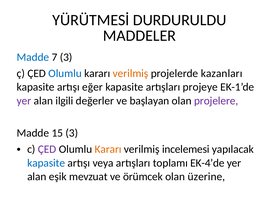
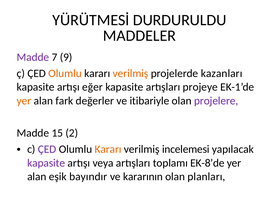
Madde at (33, 57) colour: blue -> purple
7 3: 3 -> 9
Olumlu at (65, 73) colour: blue -> orange
yer at (24, 101) colour: purple -> orange
ilgili: ilgili -> fark
başlayan: başlayan -> itibariyle
15 3: 3 -> 2
kapasite at (46, 163) colour: blue -> purple
EK-4’de: EK-4’de -> EK-8’de
mevzuat: mevzuat -> bayındır
örümcek: örümcek -> kararının
üzerine: üzerine -> planları
